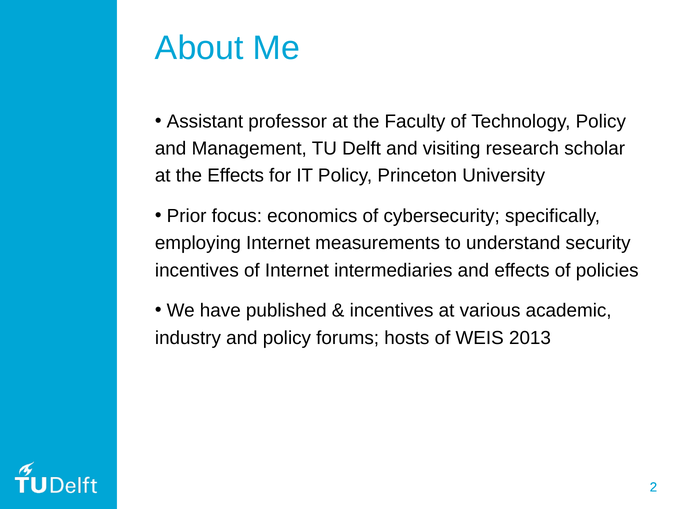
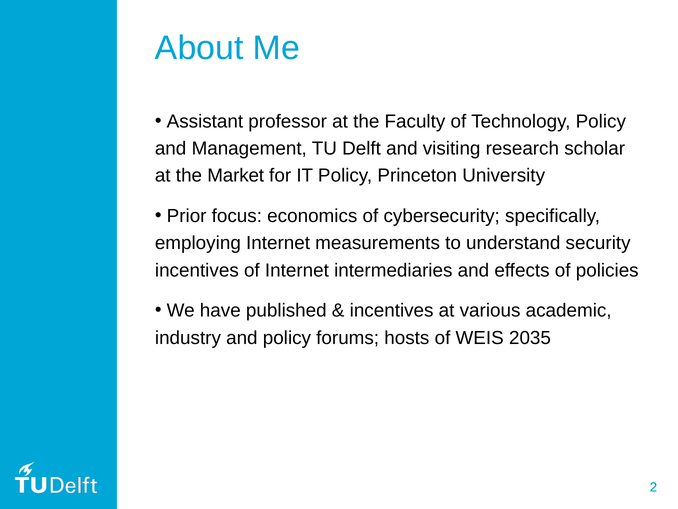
the Effects: Effects -> Market
2013: 2013 -> 2035
